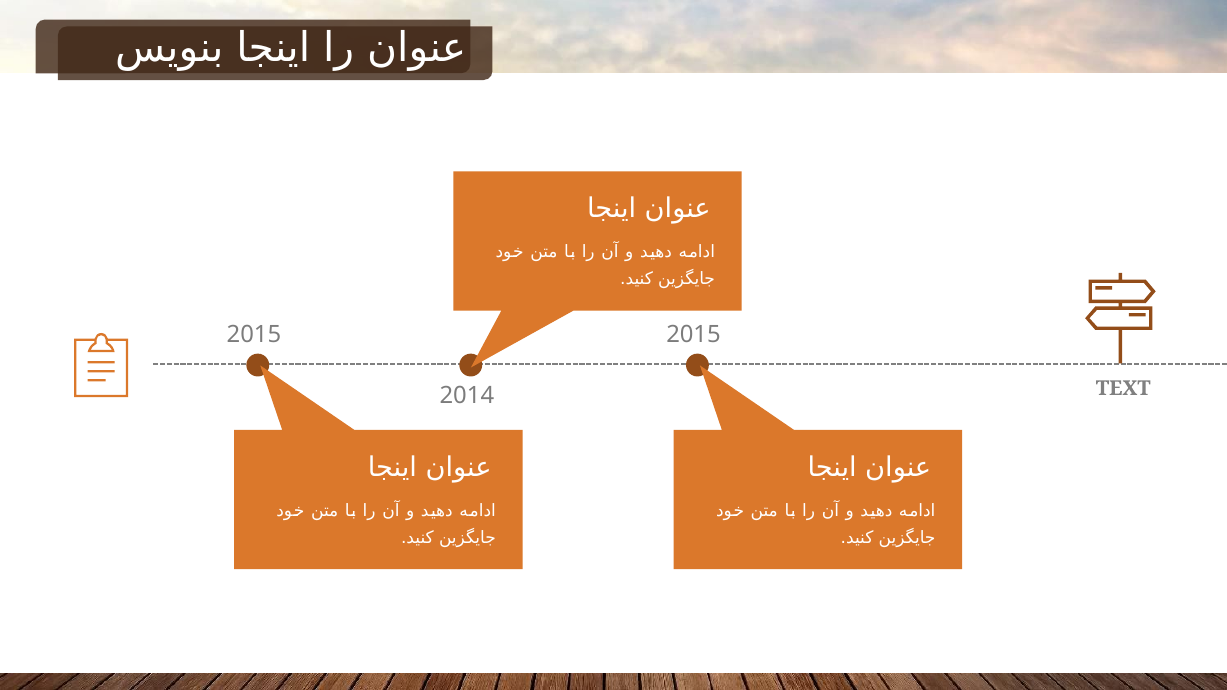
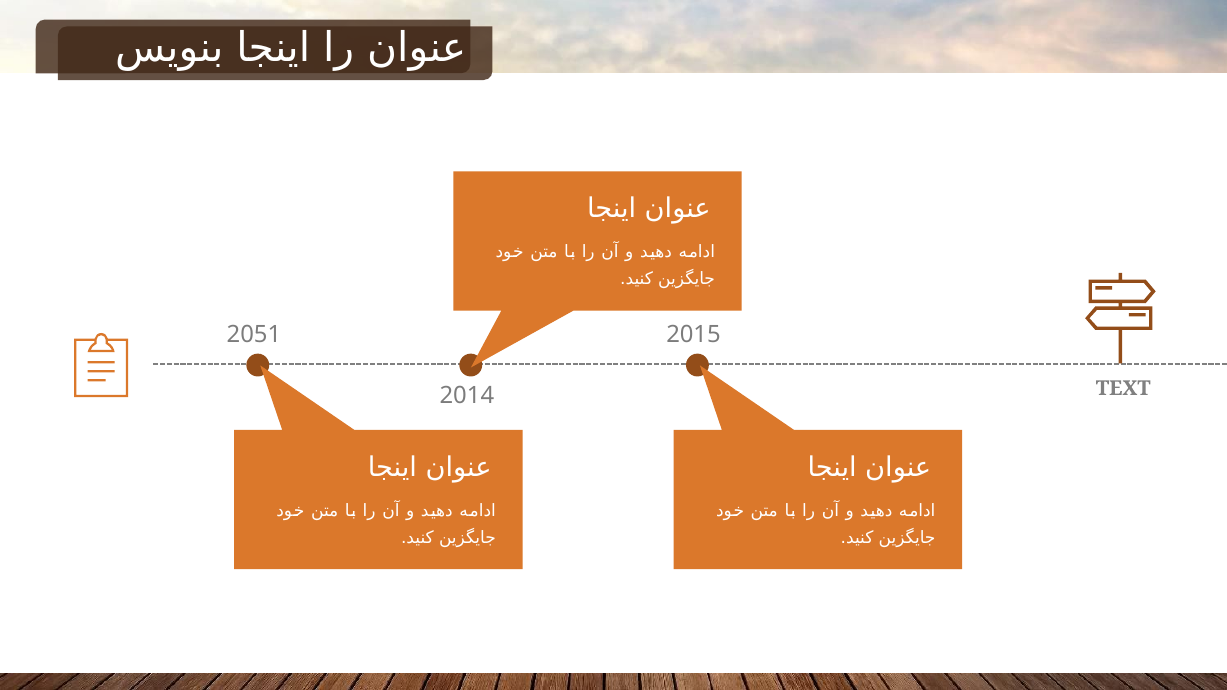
2015 at (254, 334): 2015 -> 2051
